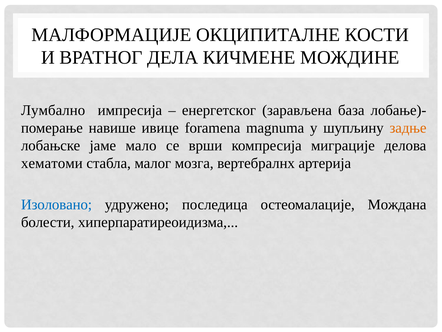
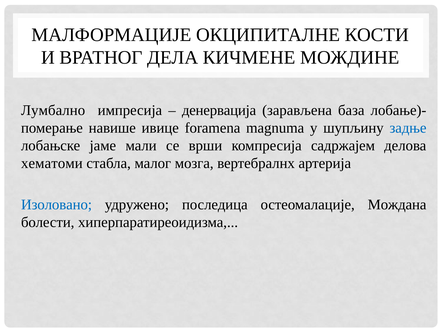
енергетског: енергетског -> денервација
задње colour: orange -> blue
мало: мало -> мали
миграције: миграције -> садржајем
